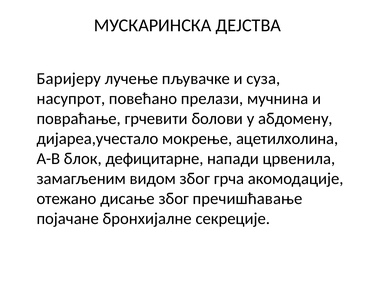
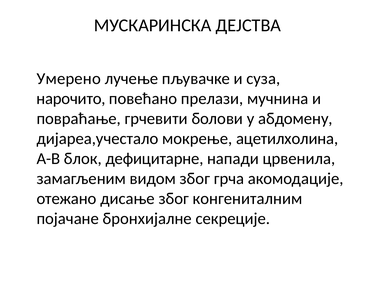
Баријеру: Баријеру -> Умерено
насупрот: насупрот -> нарочито
пречишћавање: пречишћавање -> конгениталним
